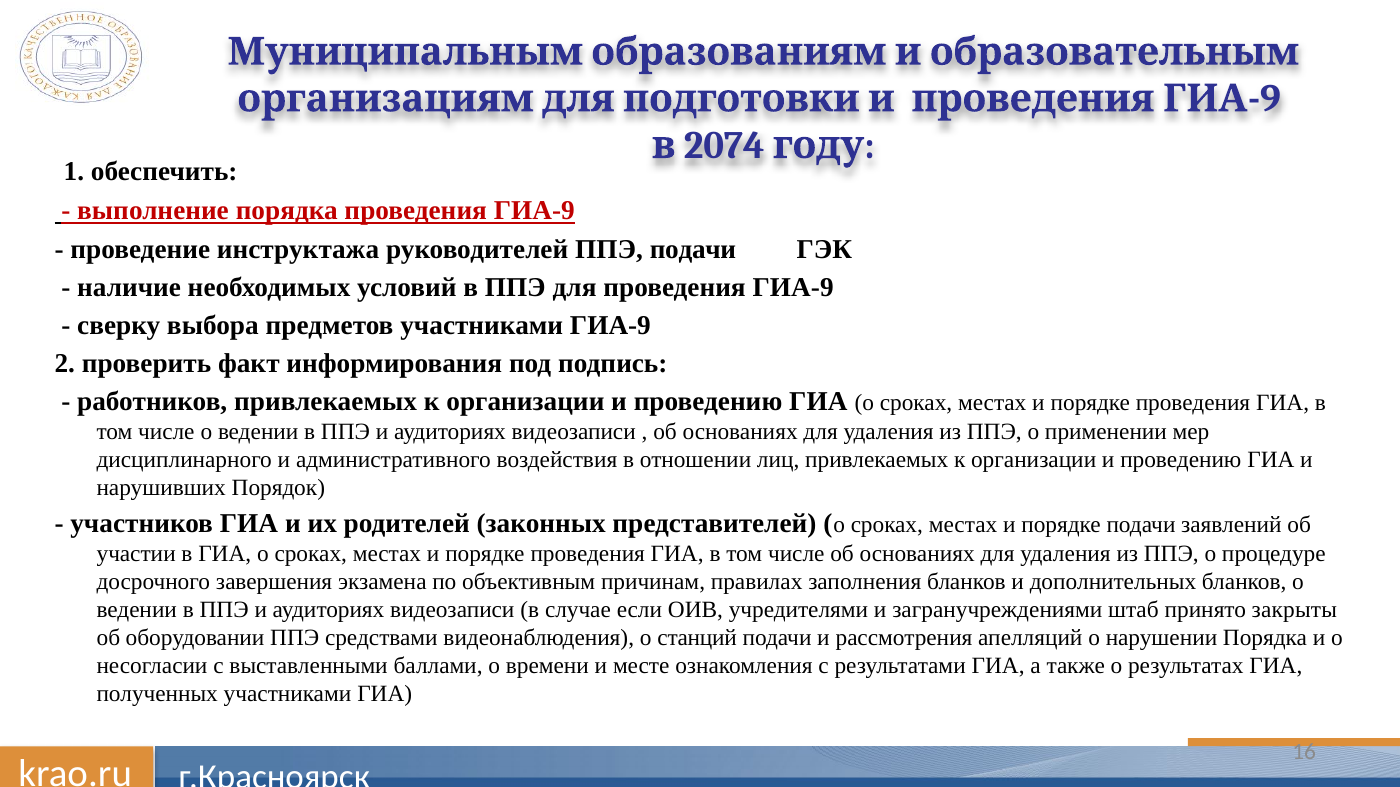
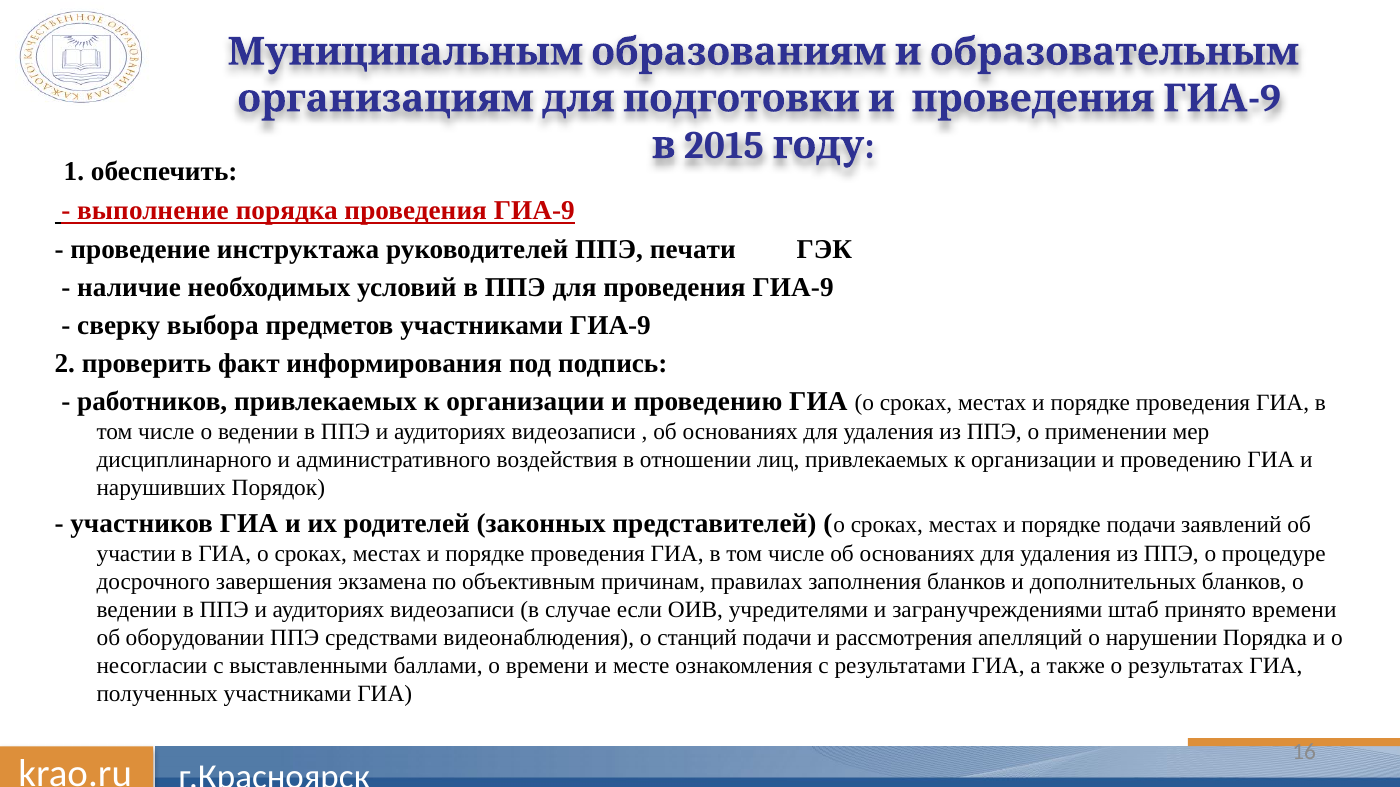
2074: 2074 -> 2015
ППЭ подачи: подачи -> печати
принято закрыты: закрыты -> времени
